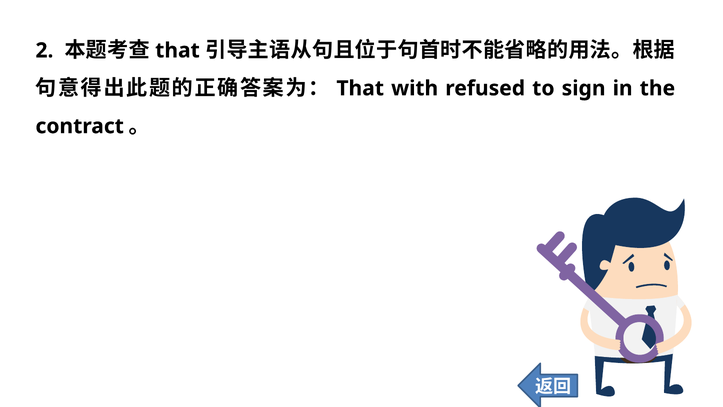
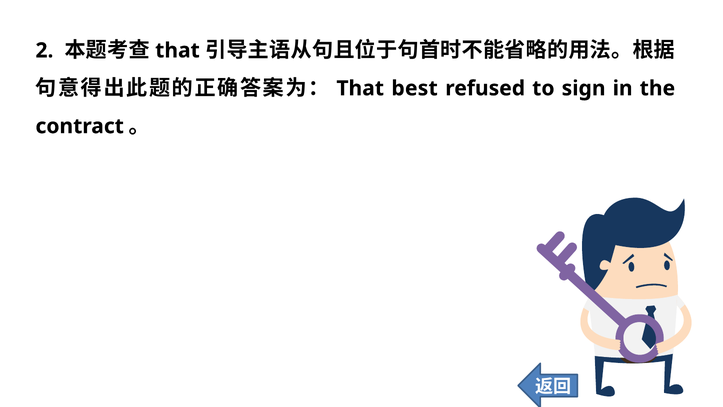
with: with -> best
